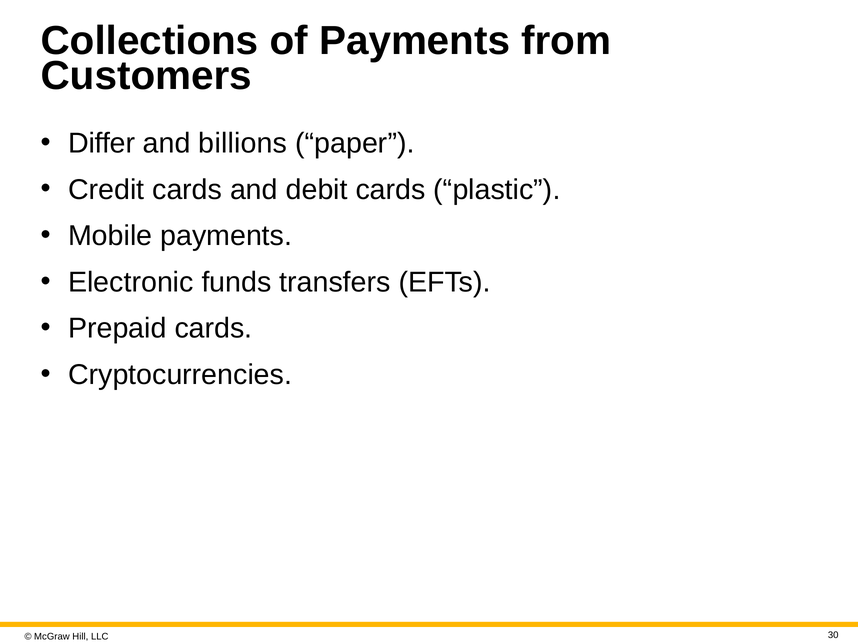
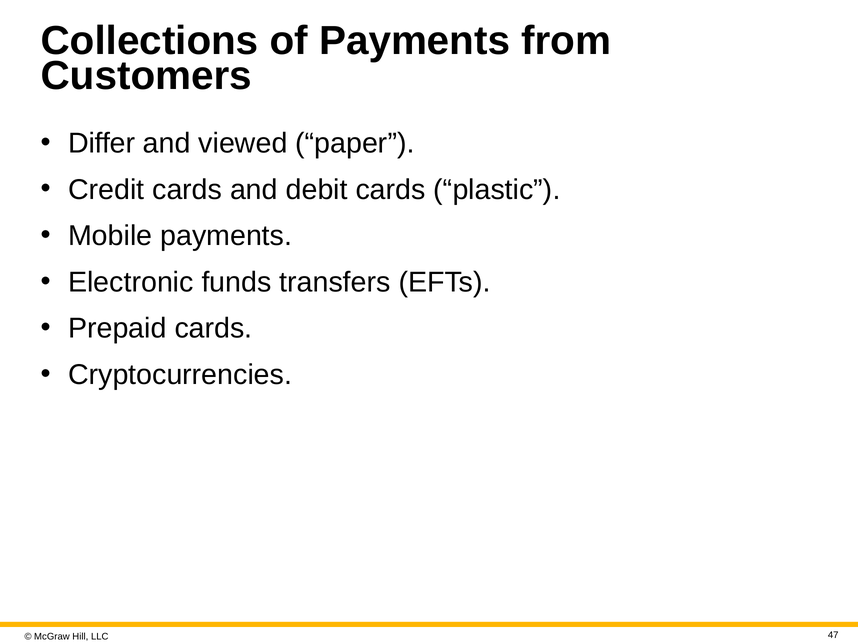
billions: billions -> viewed
30: 30 -> 47
